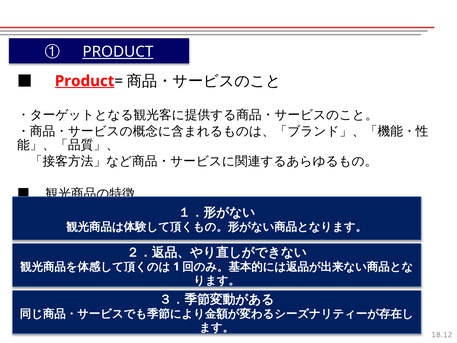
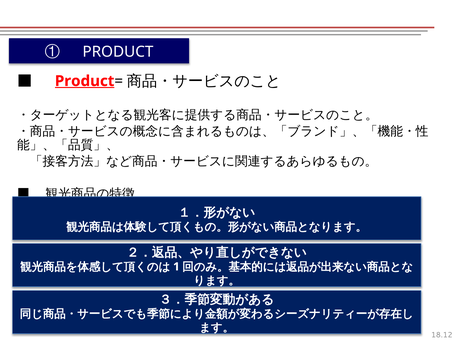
PRODUCT at (118, 52) underline: present -> none
